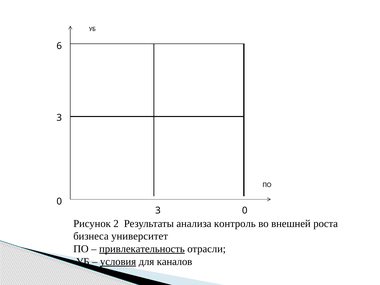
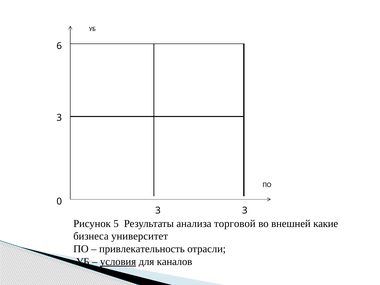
0 at (245, 211): 0 -> 3
2: 2 -> 5
контроль: контроль -> торговой
роста: роста -> какие
привлекательность underline: present -> none
